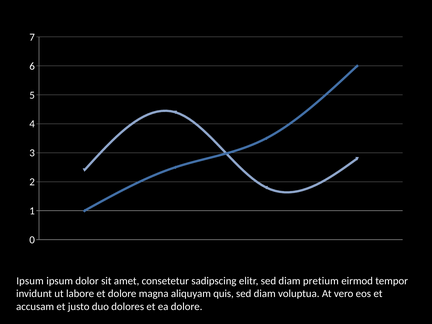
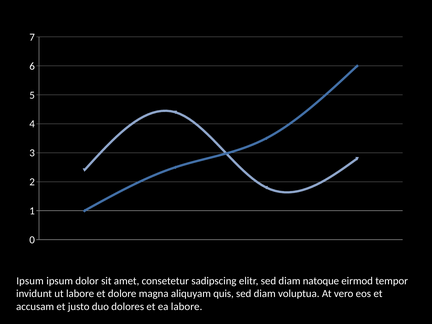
pretium: pretium -> natoque
ea dolore: dolore -> labore
